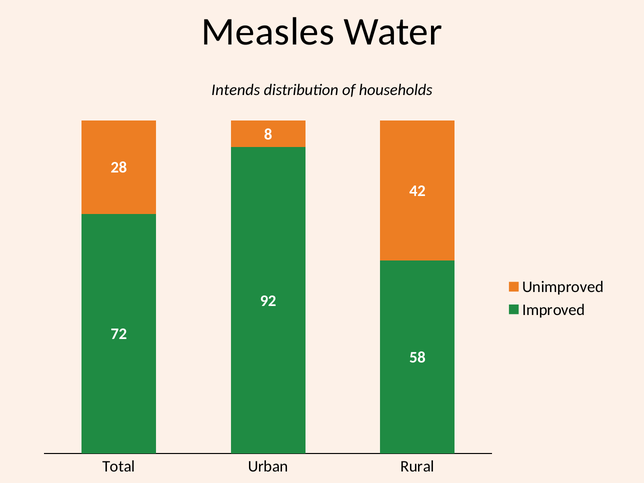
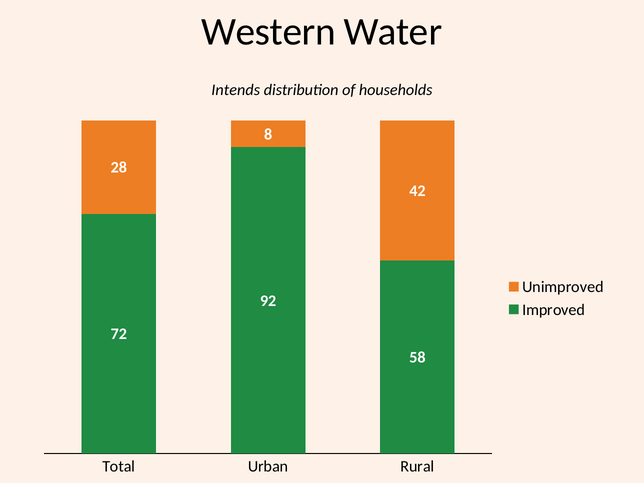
Measles: Measles -> Western
